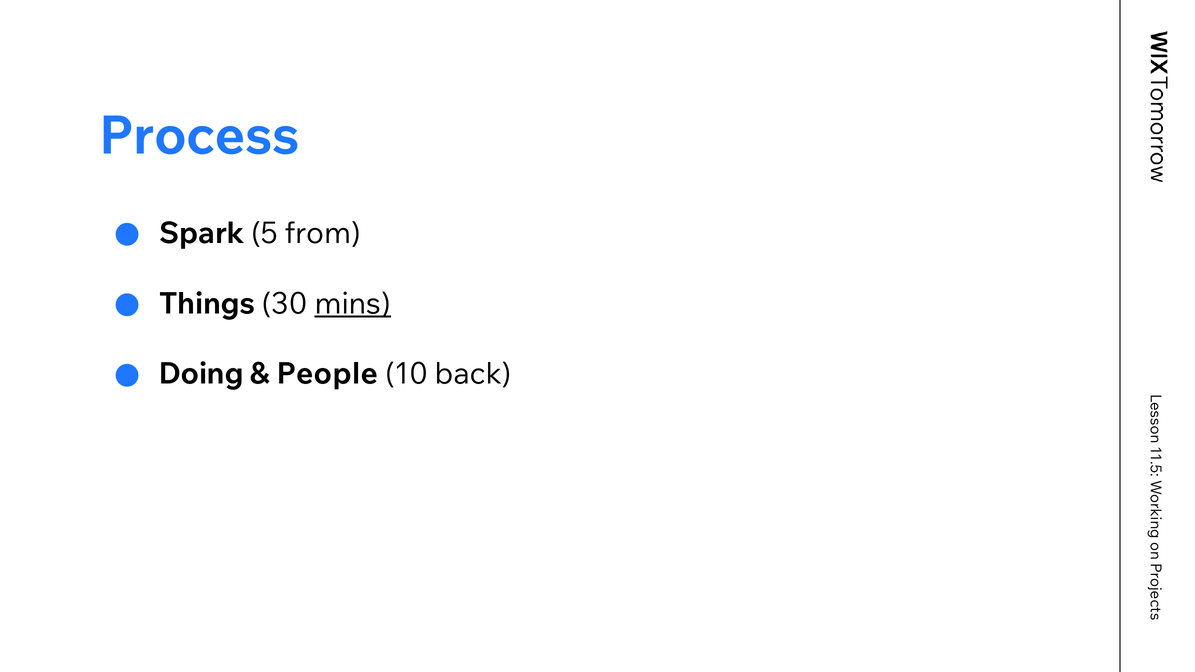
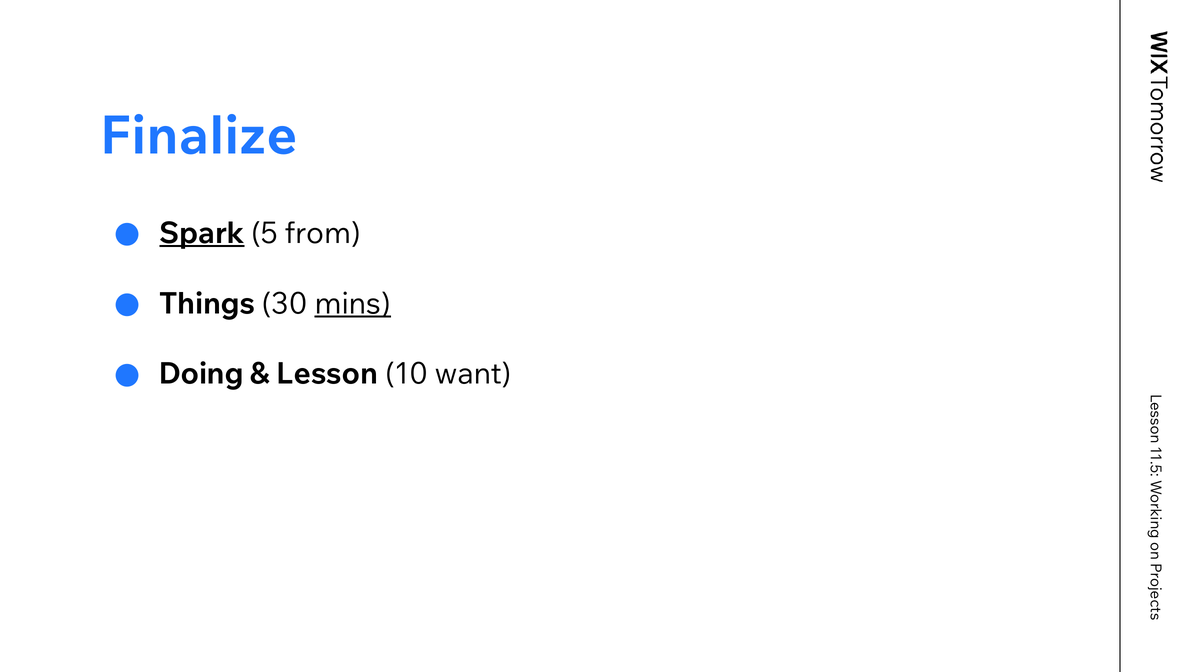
Process: Process -> Finalize
Spark underline: none -> present
People: People -> Lesson
back: back -> want
